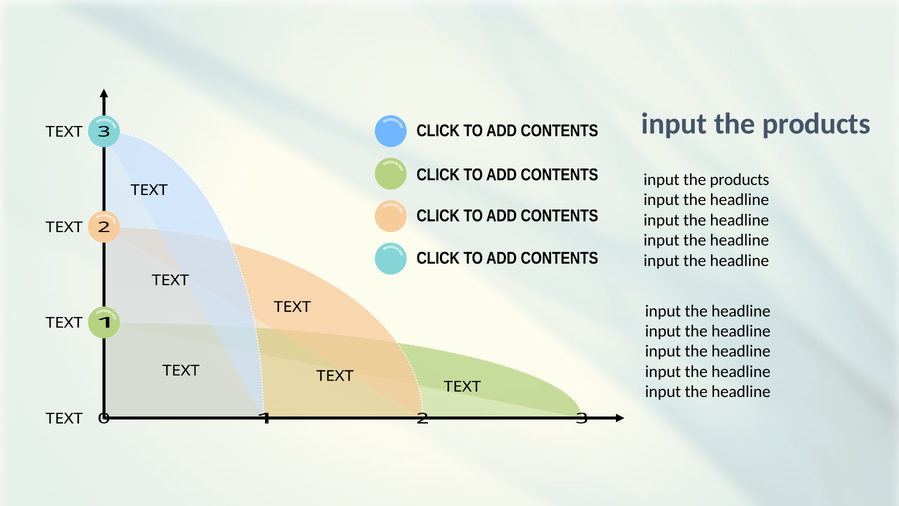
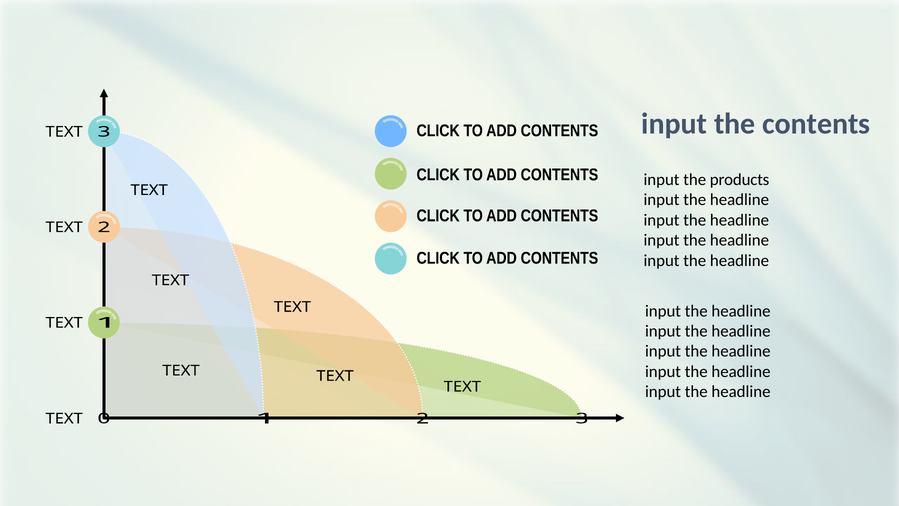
products at (816, 124): products -> contents
